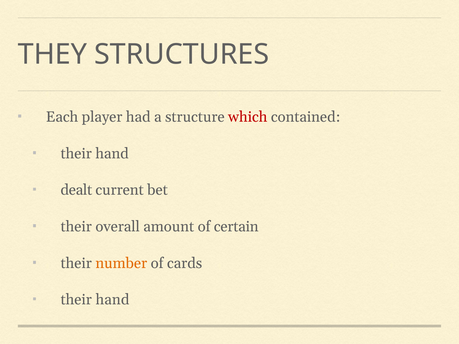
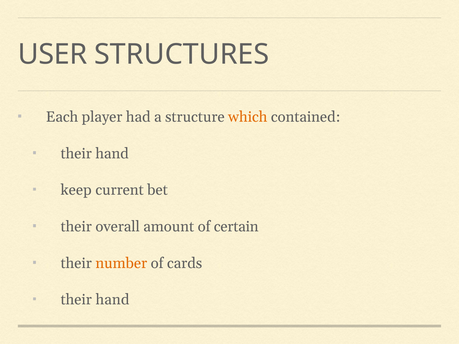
THEY: THEY -> USER
which colour: red -> orange
dealt: dealt -> keep
